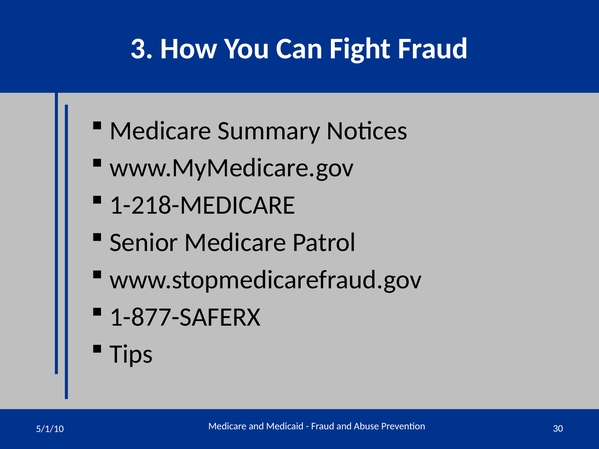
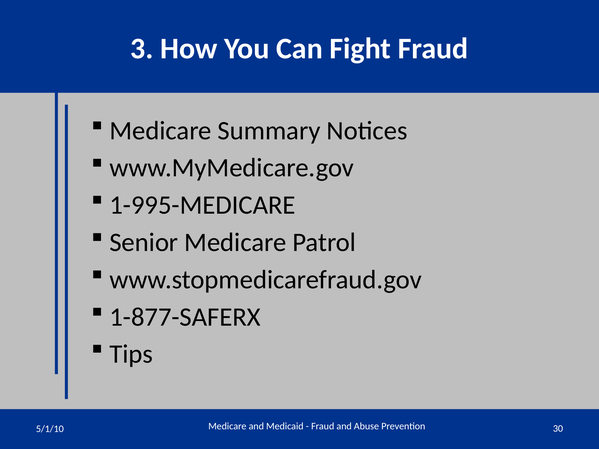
1-218-MEDICARE: 1-218-MEDICARE -> 1-995-MEDICARE
